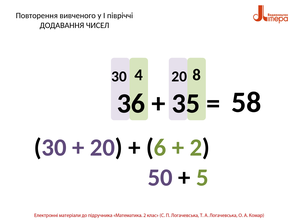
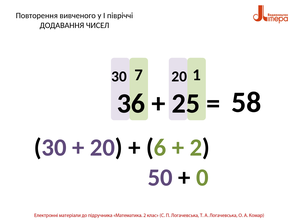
4: 4 -> 7
8: 8 -> 1
35: 35 -> 25
5: 5 -> 0
